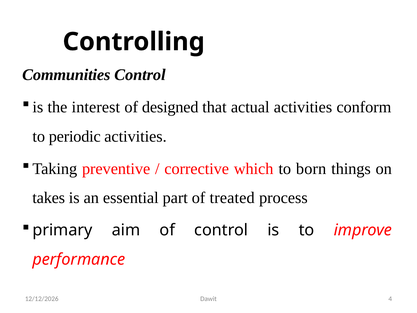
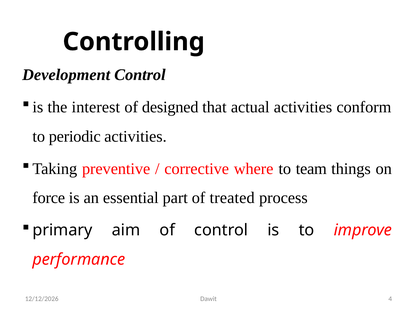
Communities: Communities -> Development
which: which -> where
born: born -> team
takes: takes -> force
